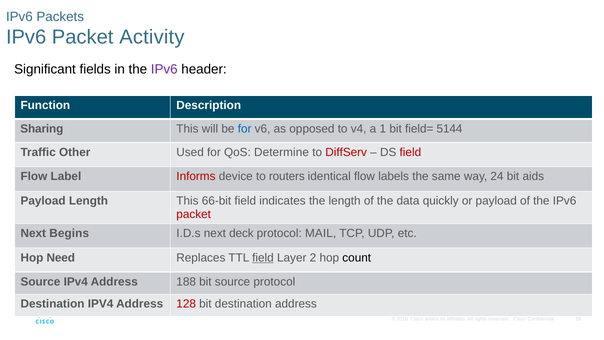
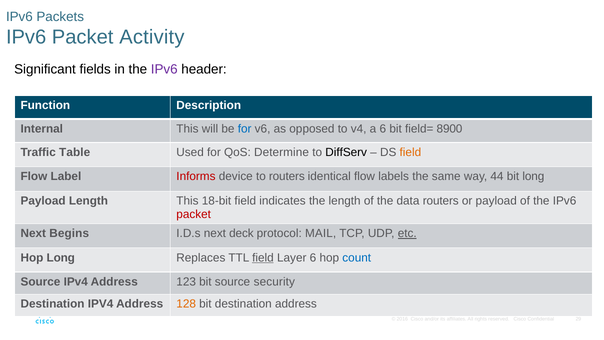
Sharing: Sharing -> Internal
a 1: 1 -> 6
5144: 5144 -> 8900
Other: Other -> Table
DiffServ colour: red -> black
field at (410, 152) colour: red -> orange
24: 24 -> 44
bit aids: aids -> long
66-bit: 66-bit -> 18-bit
data quickly: quickly -> routers
etc underline: none -> present
Hop Need: Need -> Long
Layer 2: 2 -> 6
count colour: black -> blue
188: 188 -> 123
source protocol: protocol -> security
128 colour: red -> orange
